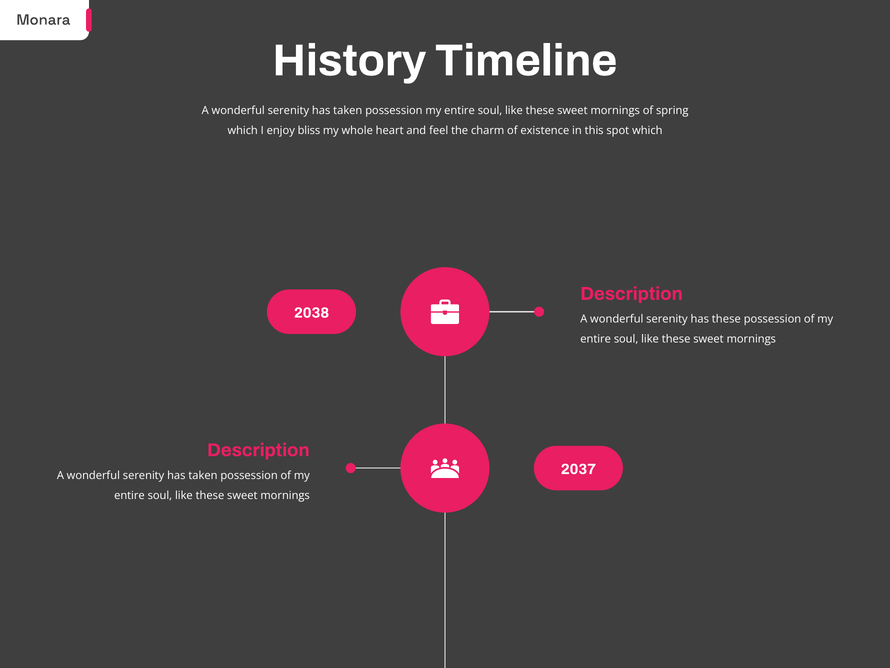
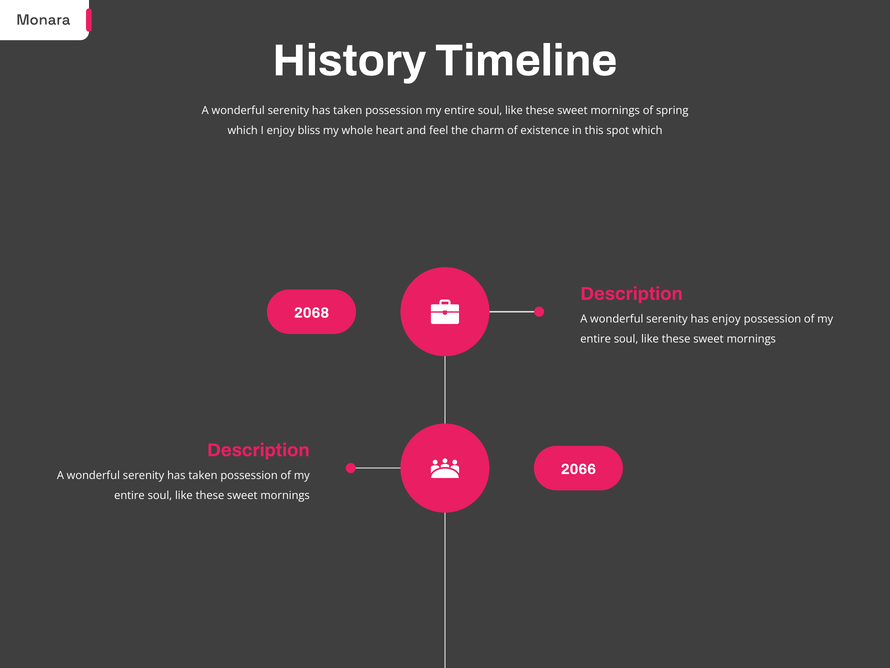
2038: 2038 -> 2068
has these: these -> enjoy
2037: 2037 -> 2066
